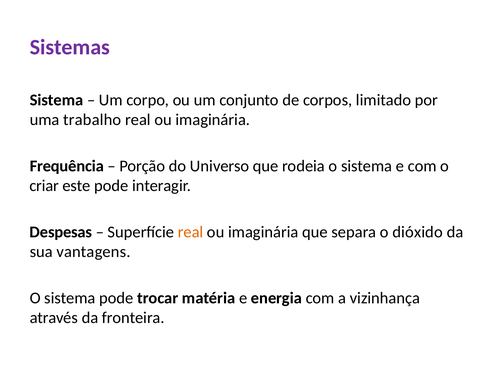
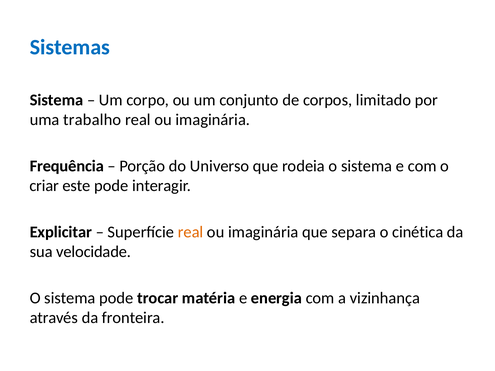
Sistemas colour: purple -> blue
Despesas: Despesas -> Explicitar
dióxido: dióxido -> cinética
vantagens: vantagens -> velocidade
